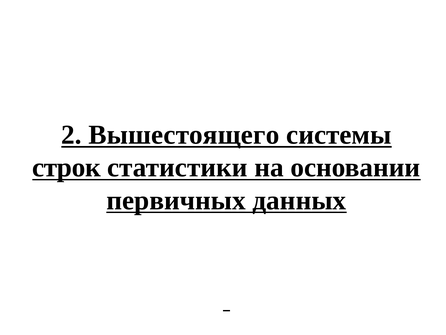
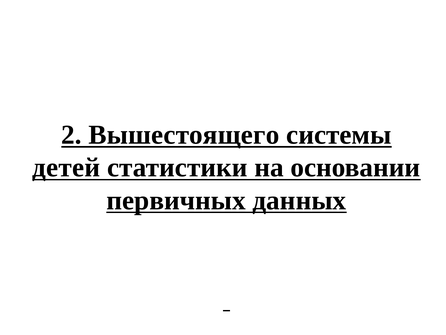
строк: строк -> детей
